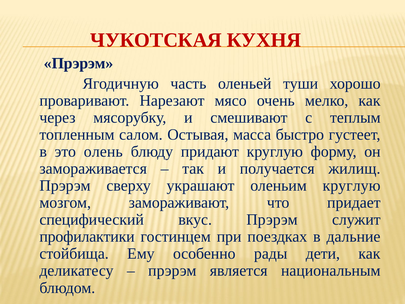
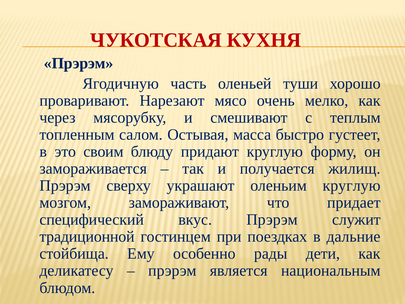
олень: олень -> своим
профилактики: профилактики -> традиционной
